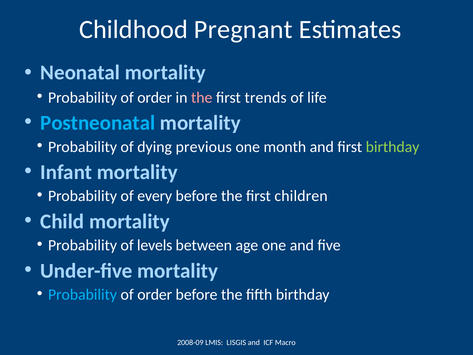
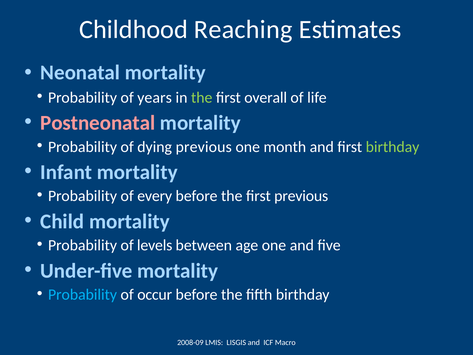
Pregnant: Pregnant -> Reaching
order at (155, 97): order -> years
the at (202, 97) colour: pink -> light green
trends: trends -> overall
Postneonatal colour: light blue -> pink
first children: children -> previous
order at (155, 295): order -> occur
